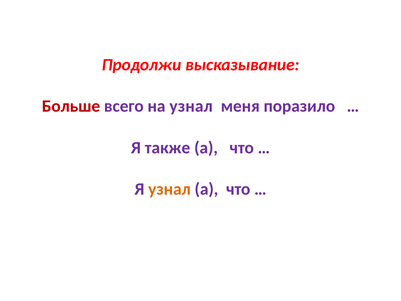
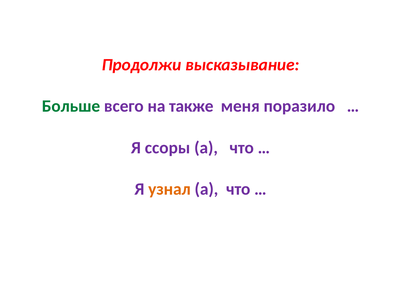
Больше colour: red -> green
на узнал: узнал -> также
также: также -> ссоры
